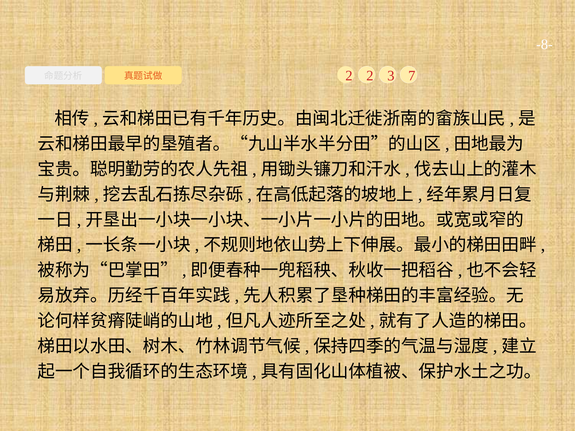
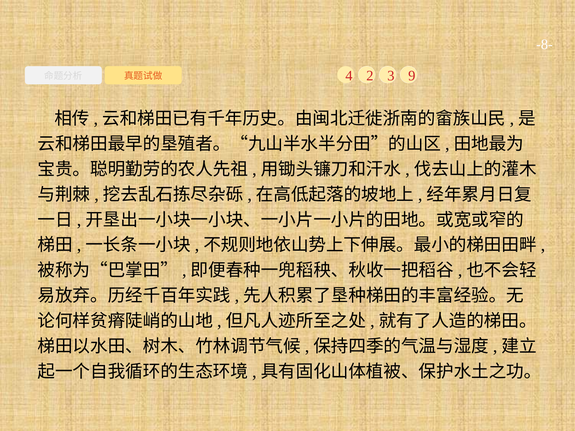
2 at (349, 76): 2 -> 4
7: 7 -> 9
